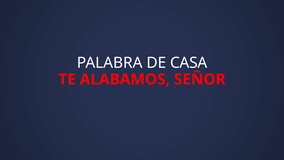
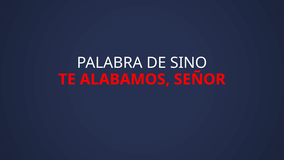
CASA: CASA -> SINO
